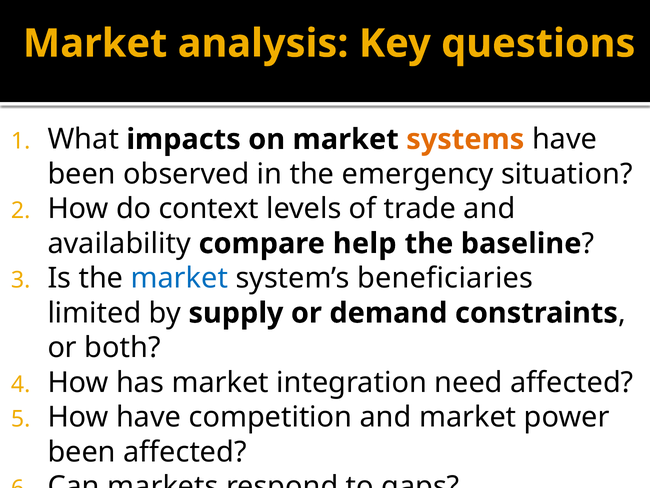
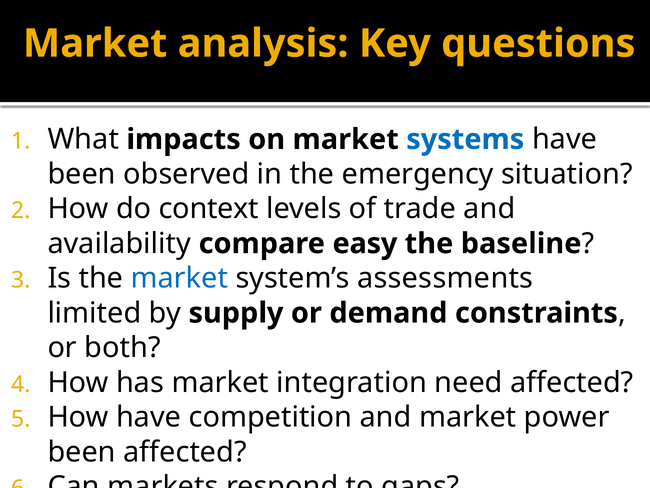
systems colour: orange -> blue
help: help -> easy
beneficiaries: beneficiaries -> assessments
